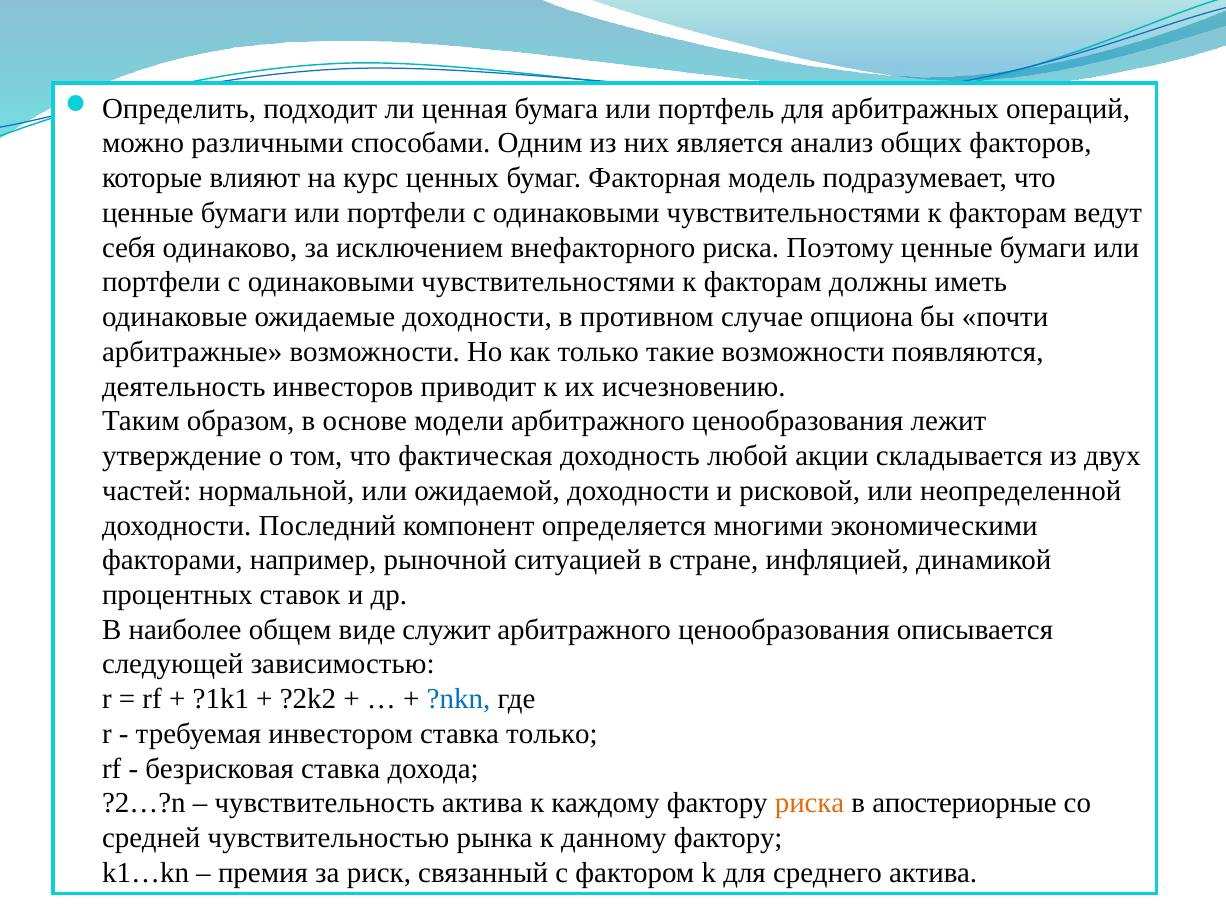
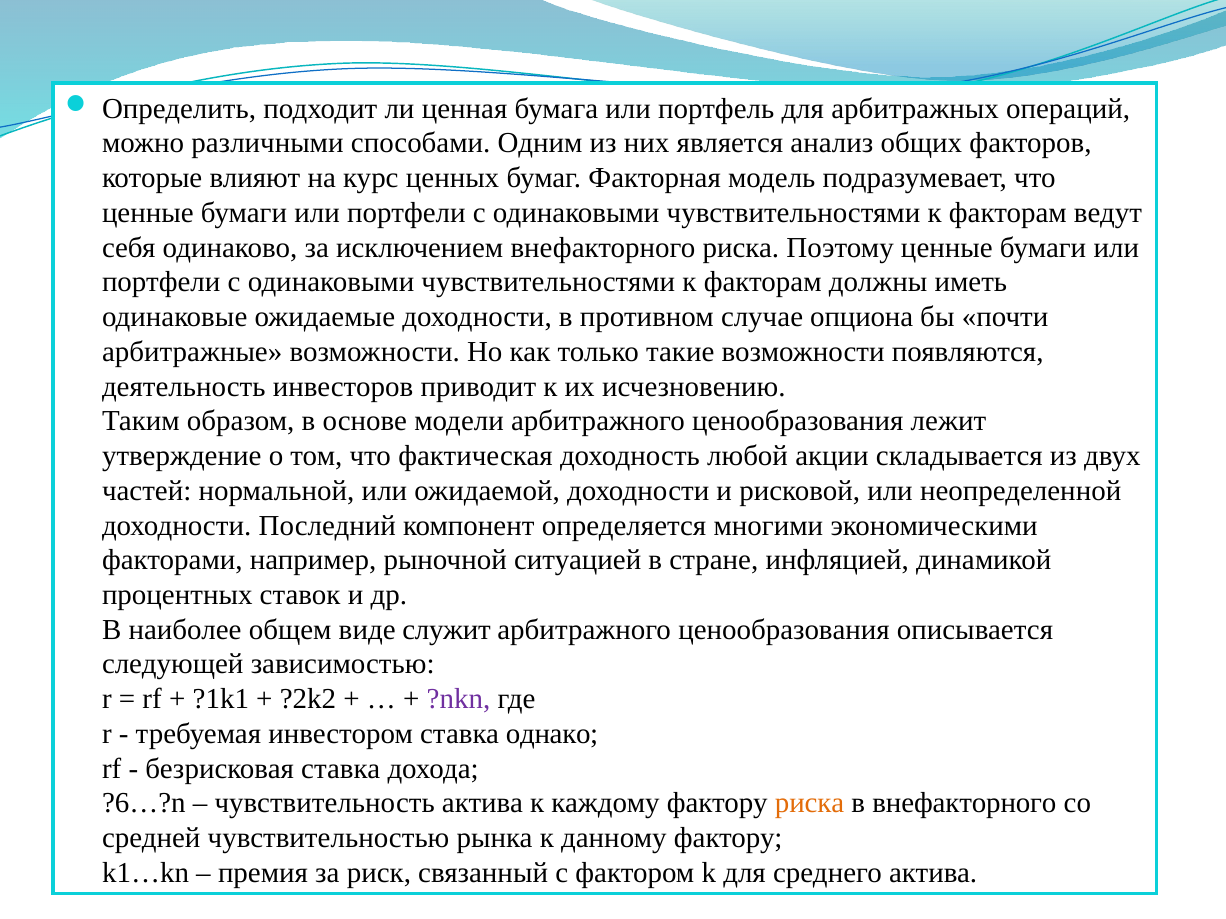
?nkn colour: blue -> purple
ставка только: только -> однако
?2…?n: ?2…?n -> ?6…?n
в апостериорные: апостериорные -> внефакторного
